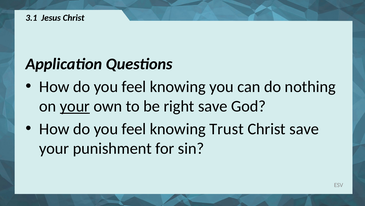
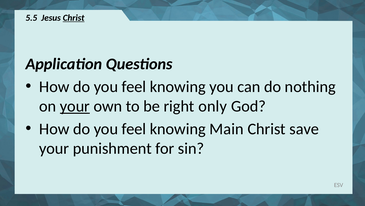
3.1: 3.1 -> 5.5
Christ at (74, 18) underline: none -> present
right save: save -> only
Trust: Trust -> Main
